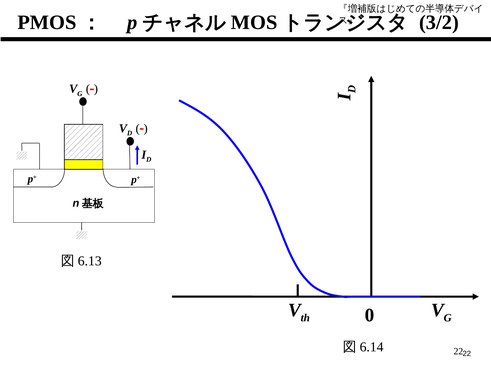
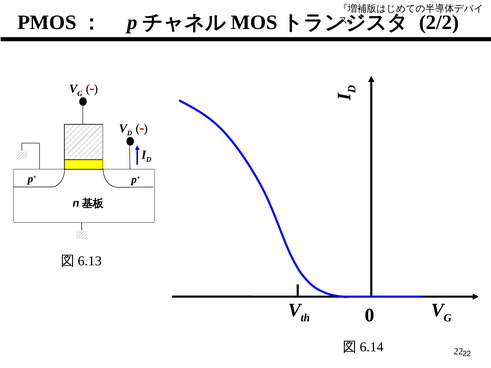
3/2: 3/2 -> 2/2
